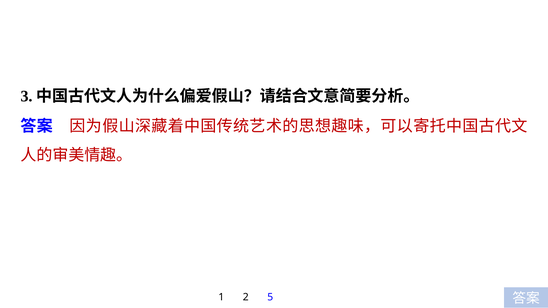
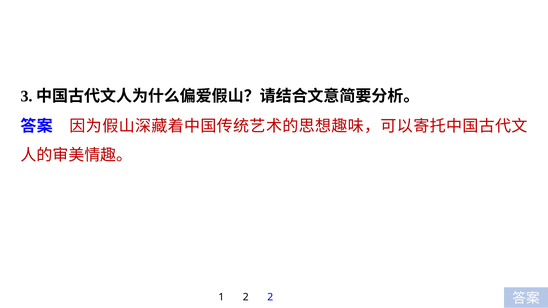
2 5: 5 -> 2
